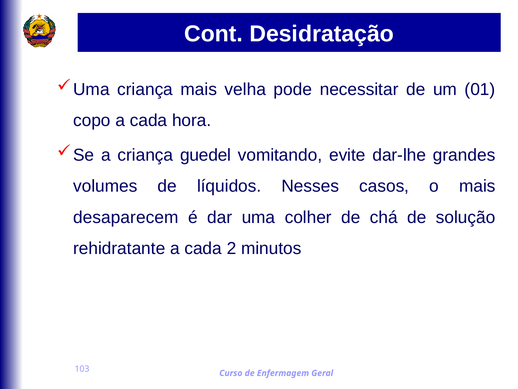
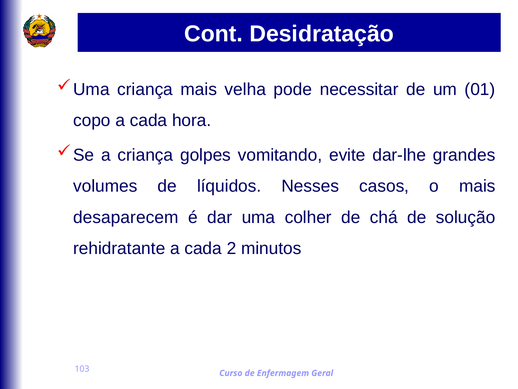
guedel: guedel -> golpes
